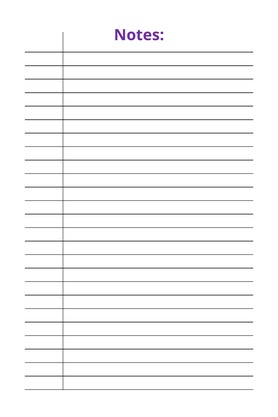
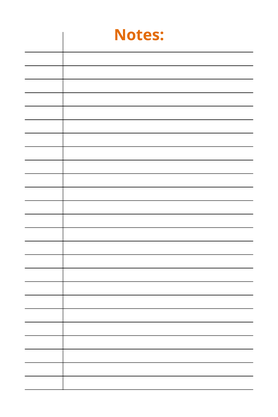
Notes colour: purple -> orange
